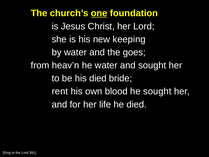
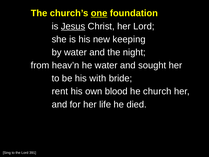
Jesus underline: none -> present
goes: goes -> night
his died: died -> with
he sought: sought -> church
